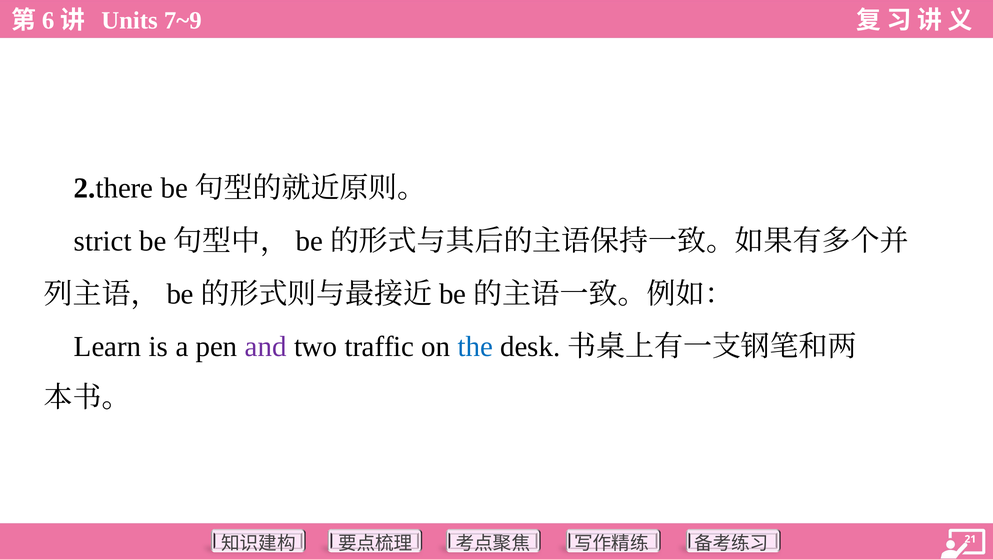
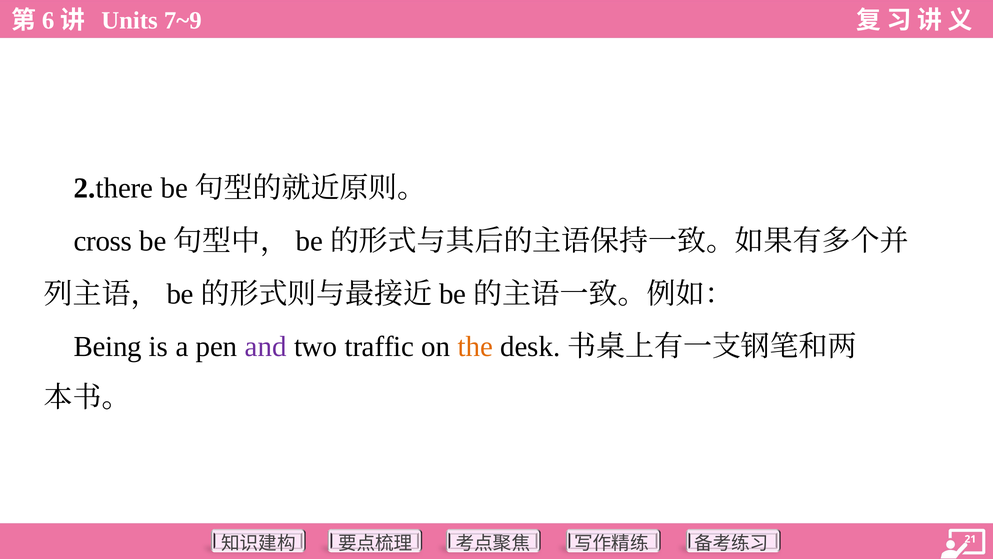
strict: strict -> cross
Learn: Learn -> Being
the colour: blue -> orange
